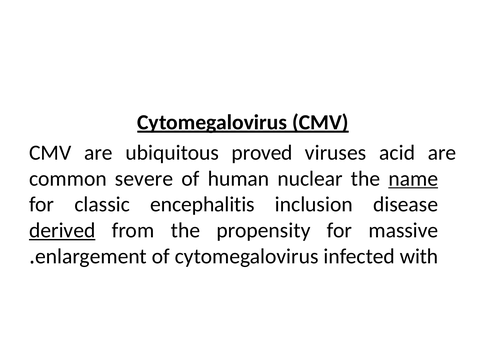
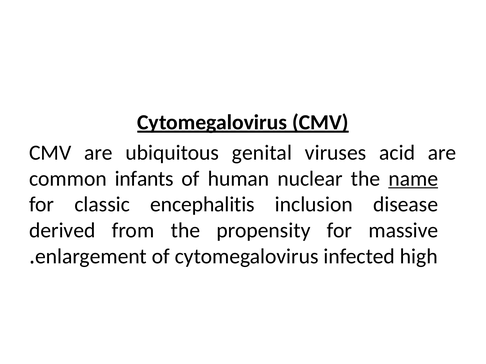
proved: proved -> genital
severe: severe -> infants
derived underline: present -> none
with: with -> high
